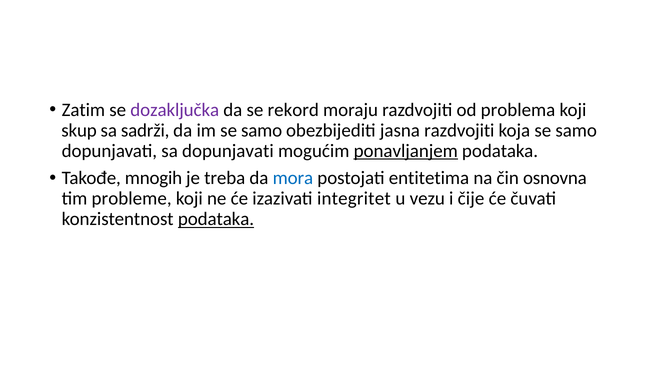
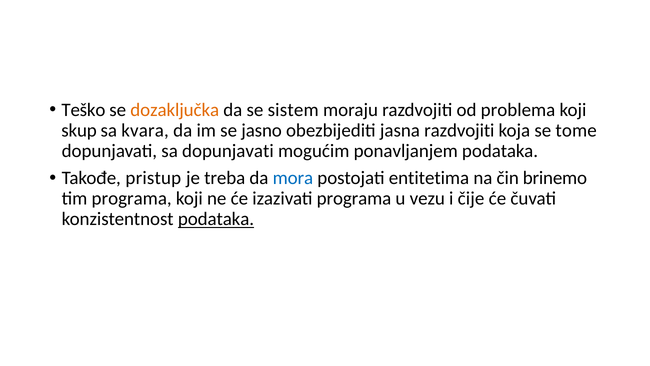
Zatim: Zatim -> Teško
dozaključka colour: purple -> orange
rekord: rekord -> sistem
sadrži: sadrži -> kvara
im se samo: samo -> jasno
koja se samo: samo -> tome
ponavljanjem underline: present -> none
mnogih: mnogih -> pristup
osnovna: osnovna -> brinemo
tim probleme: probleme -> programa
izazivati integritet: integritet -> programa
